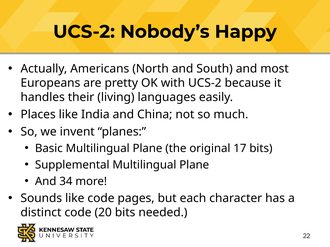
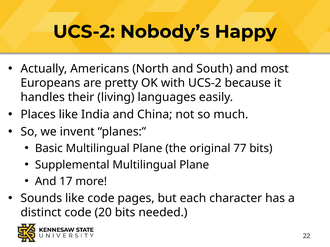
17: 17 -> 77
34: 34 -> 17
